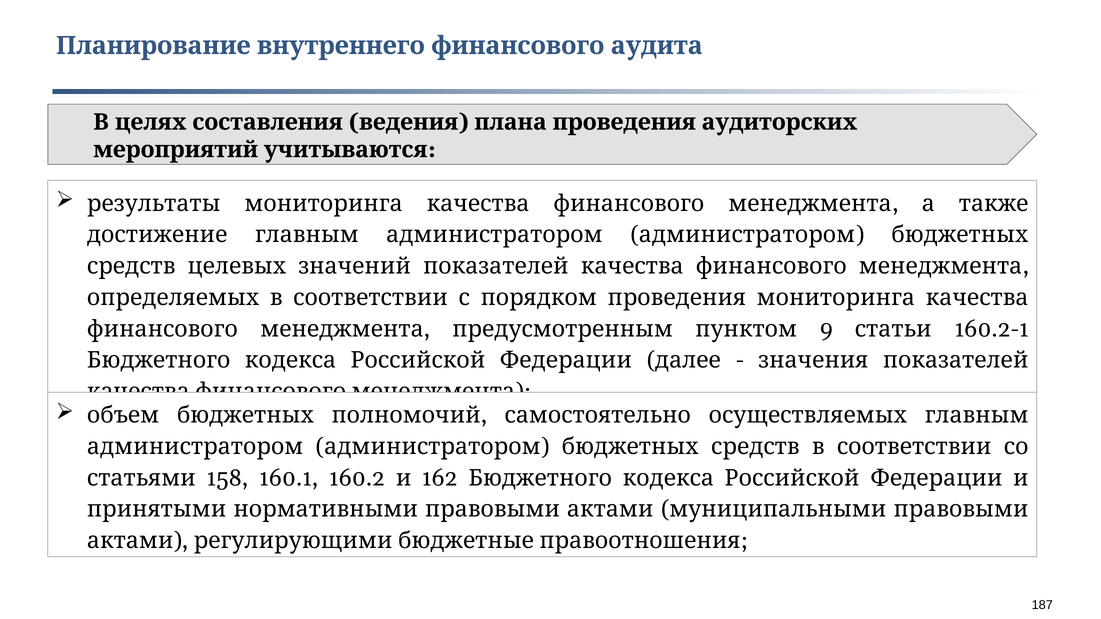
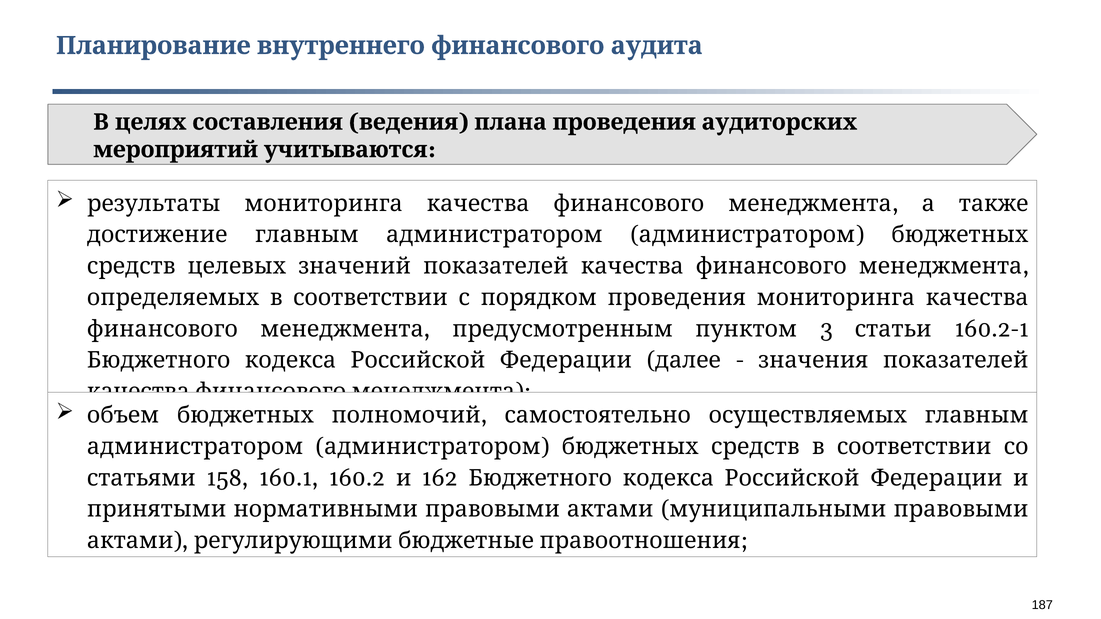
9: 9 -> 3
